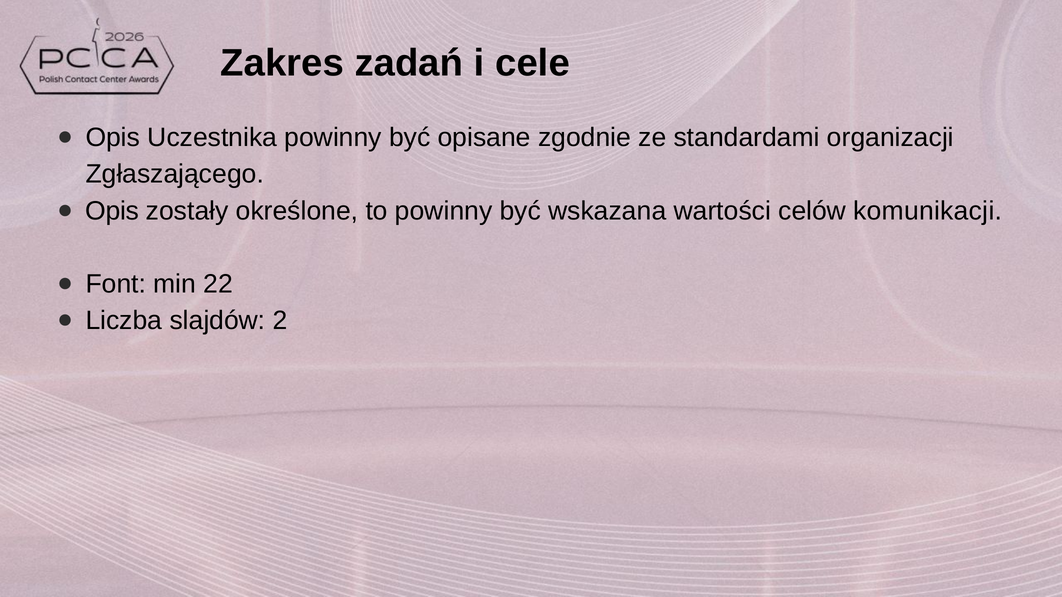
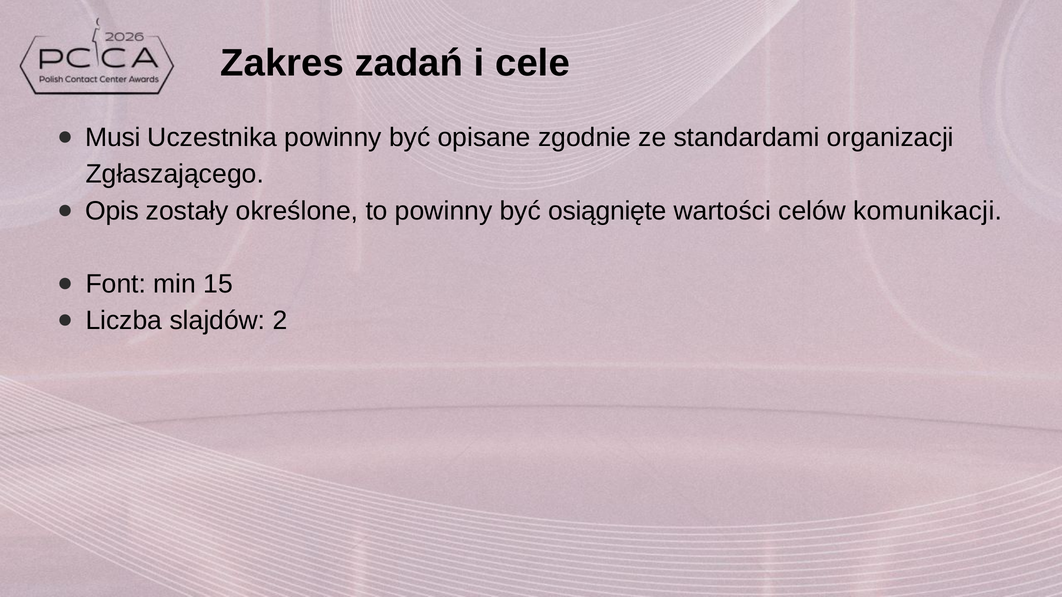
Opis at (113, 138): Opis -> Musi
wskazana: wskazana -> osiągnięte
22: 22 -> 15
